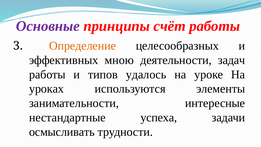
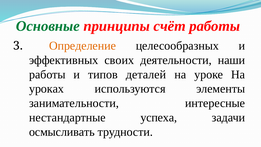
Основные colour: purple -> green
мною: мною -> своих
задач: задач -> наши
удалось: удалось -> деталей
